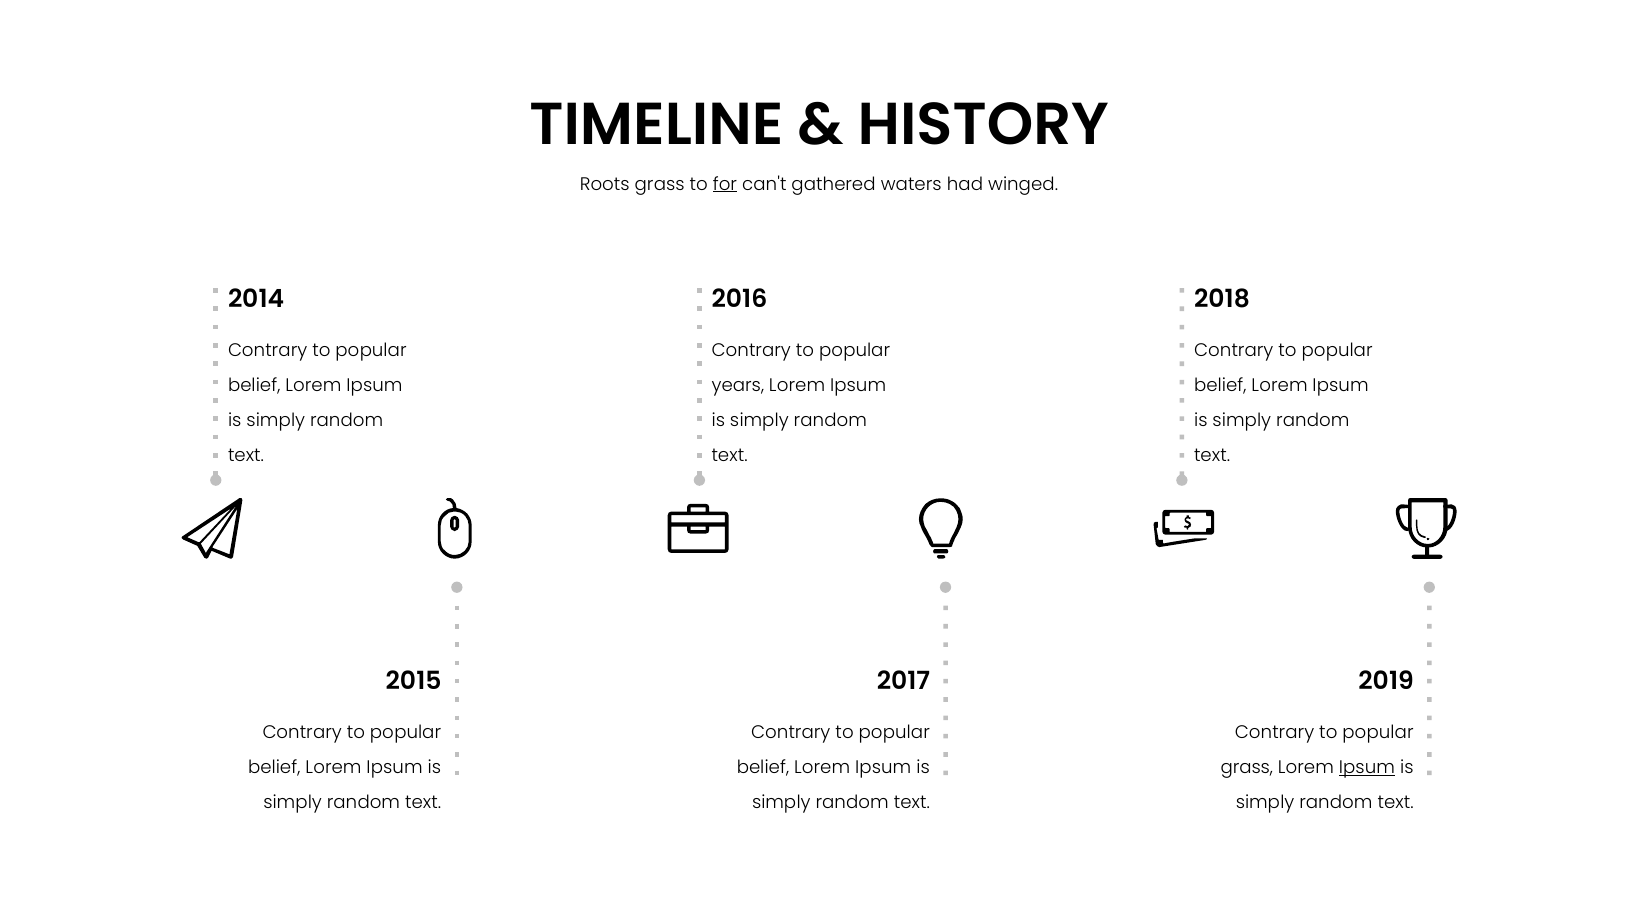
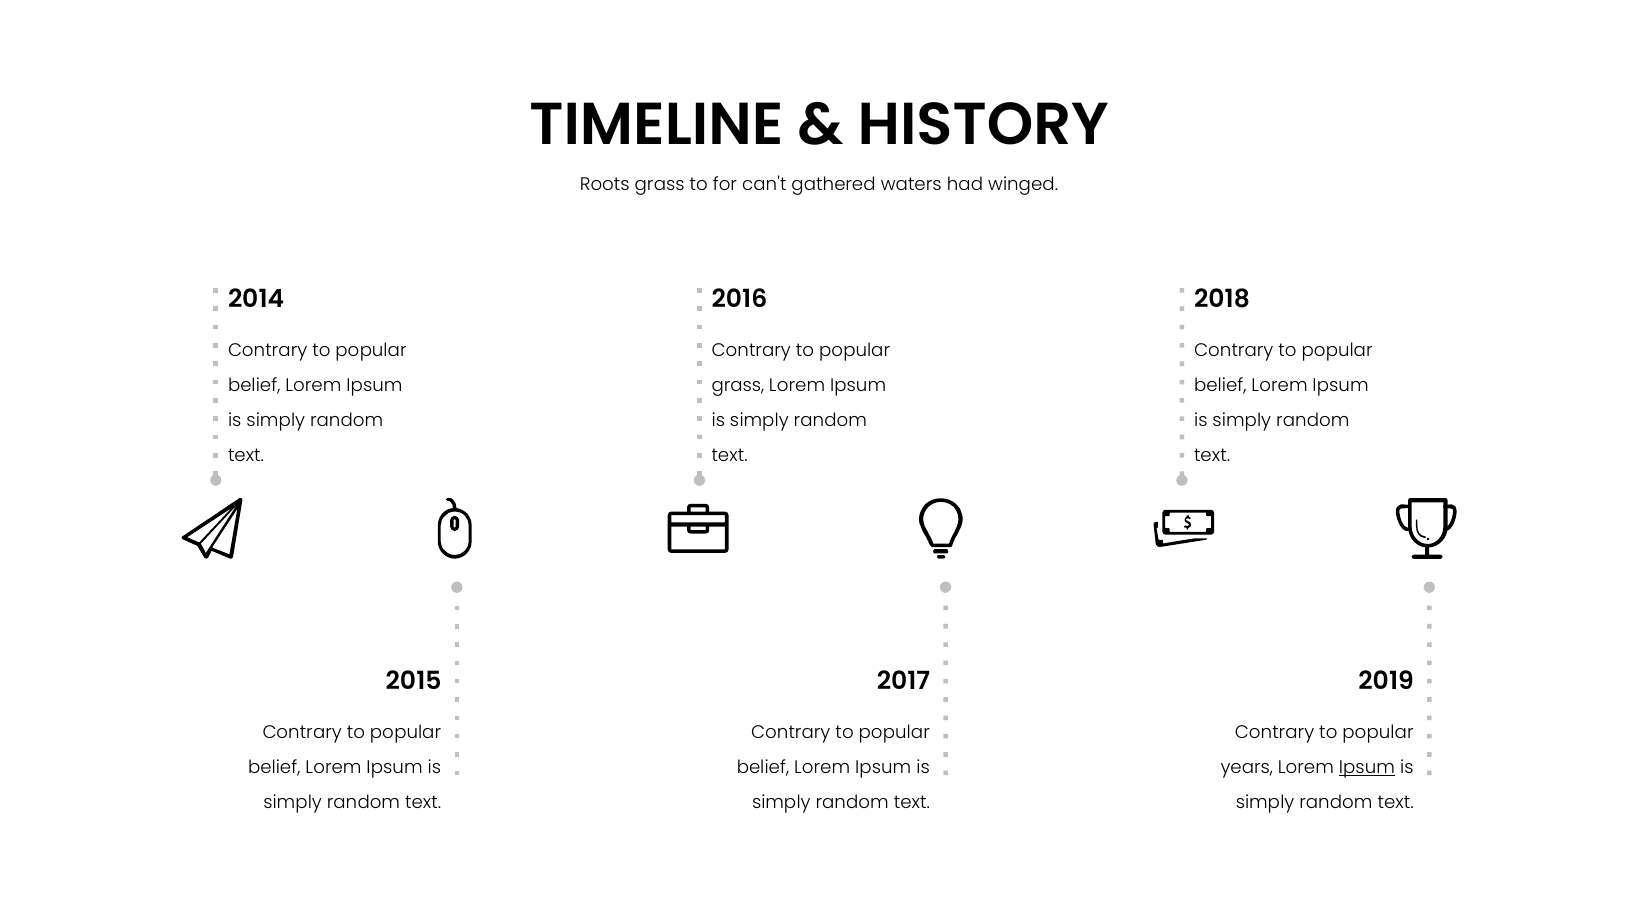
for underline: present -> none
years at (738, 385): years -> grass
grass at (1247, 767): grass -> years
